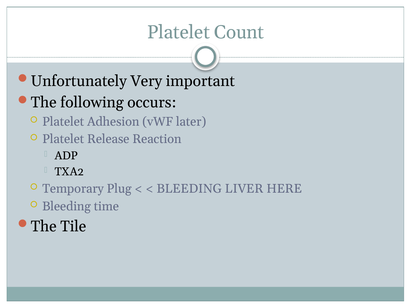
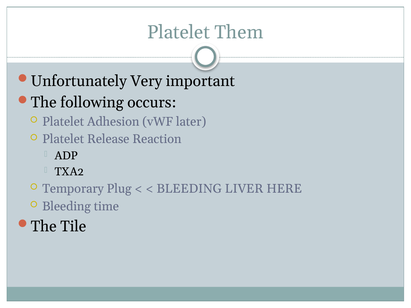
Count: Count -> Them
